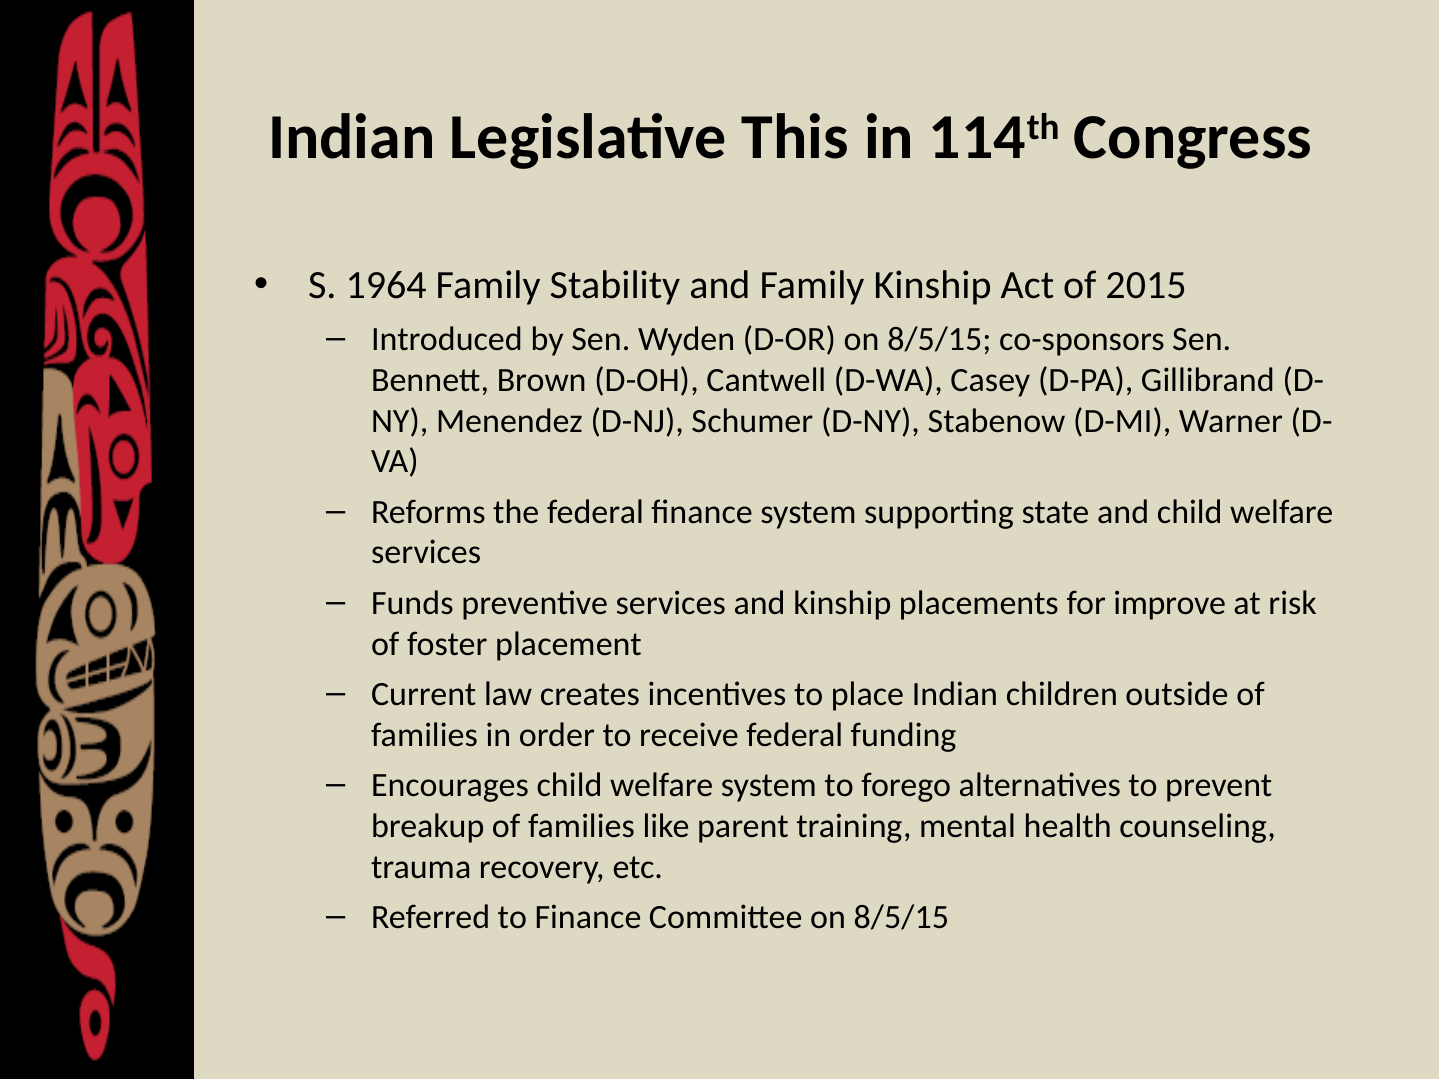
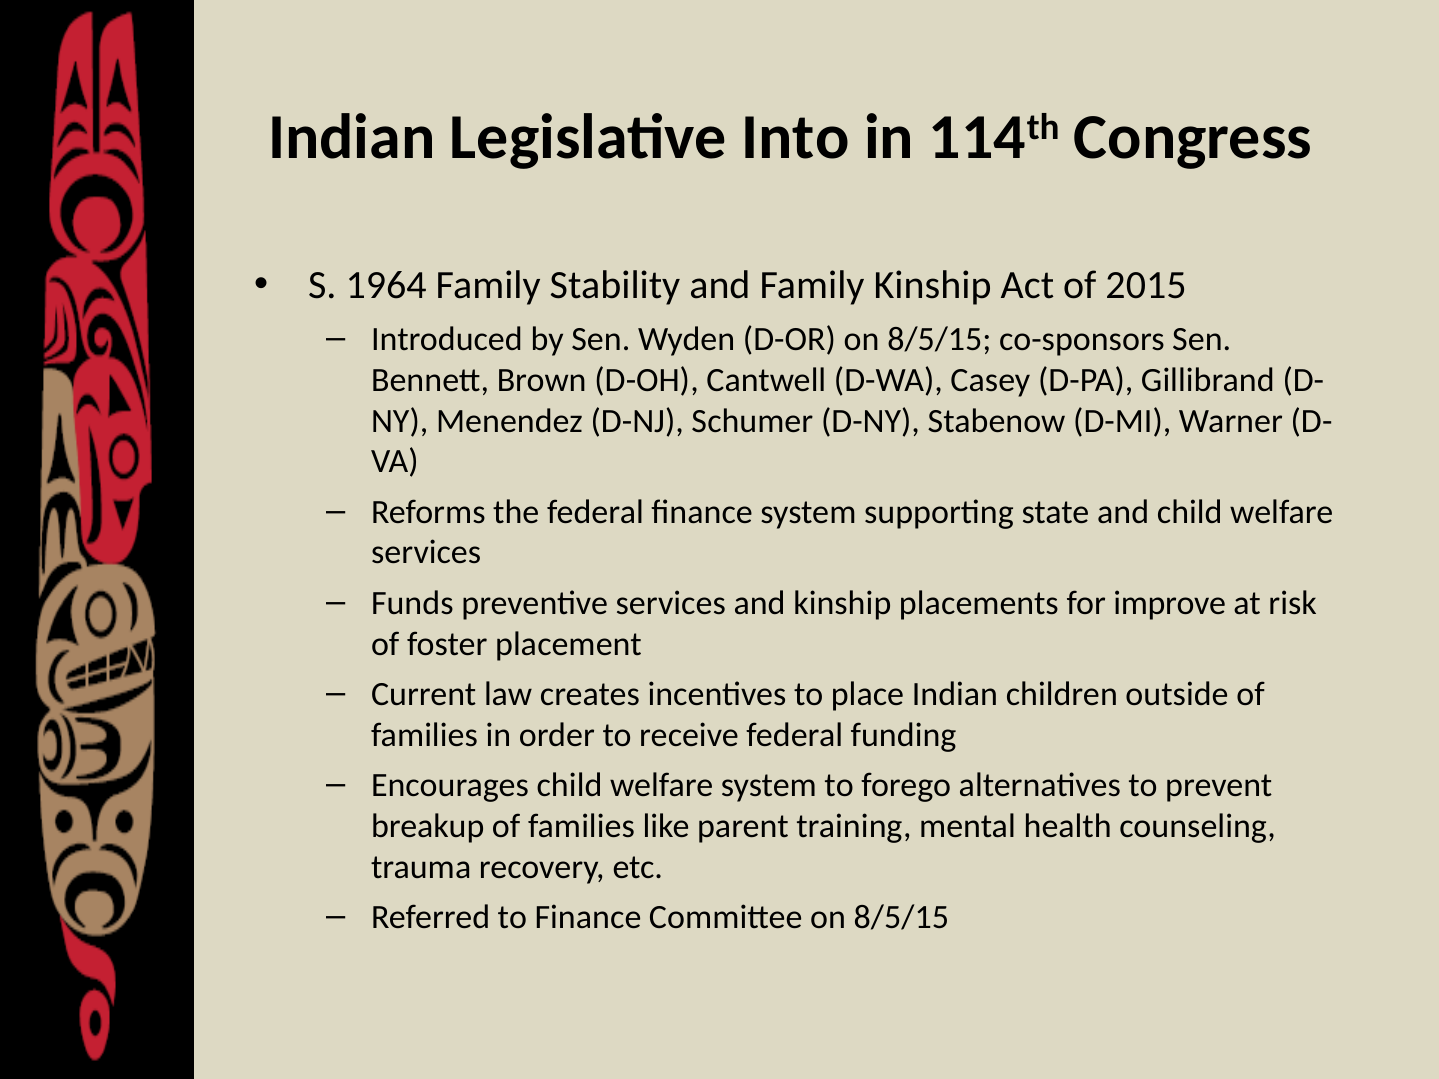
This: This -> Into
